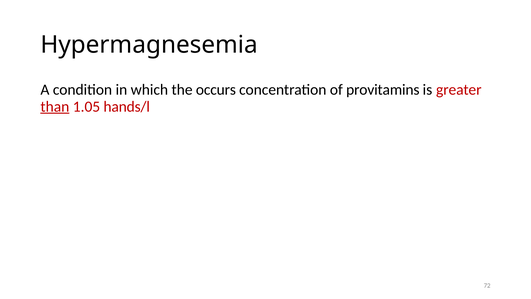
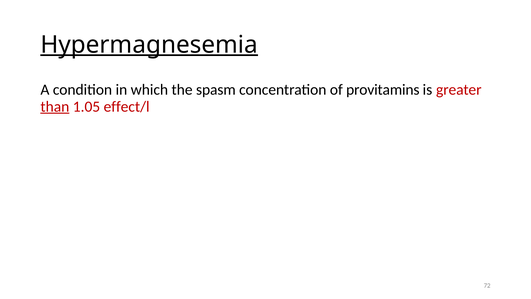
Hypermagnesemia underline: none -> present
occurs: occurs -> spasm
hands/l: hands/l -> effect/l
